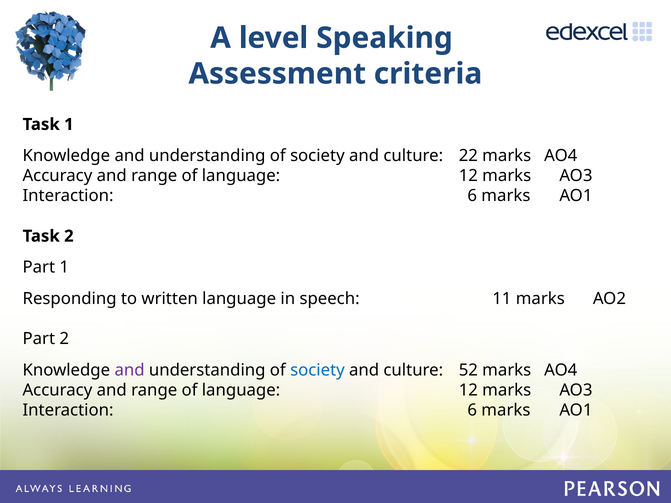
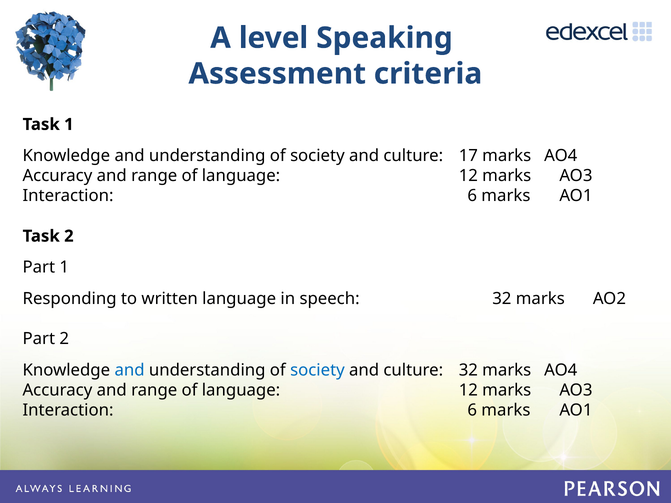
22: 22 -> 17
speech 11: 11 -> 32
and at (130, 370) colour: purple -> blue
culture 52: 52 -> 32
